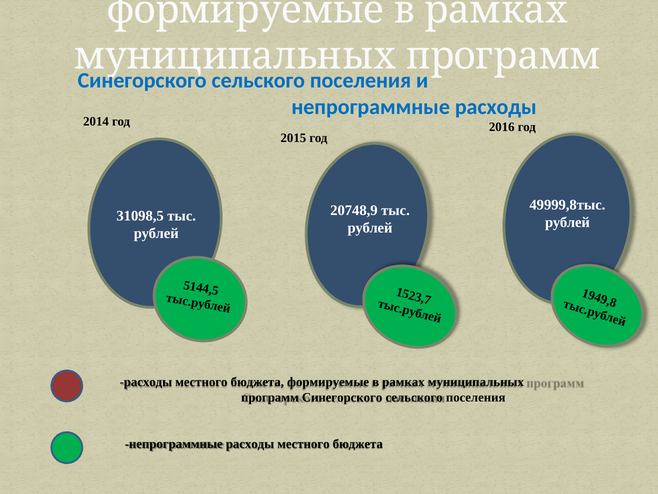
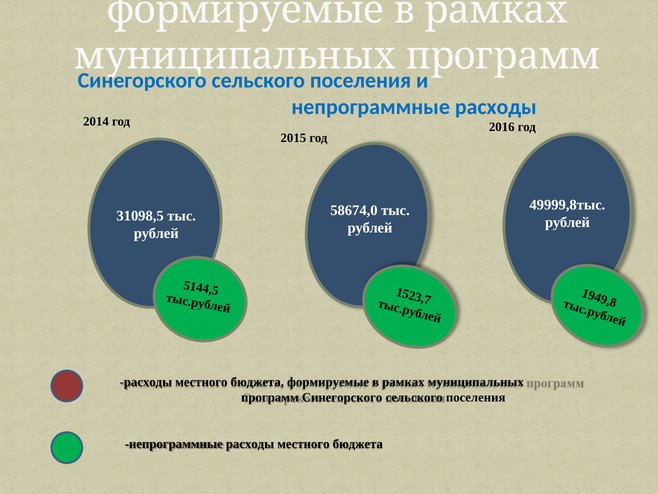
20748,9: 20748,9 -> 58674,0
